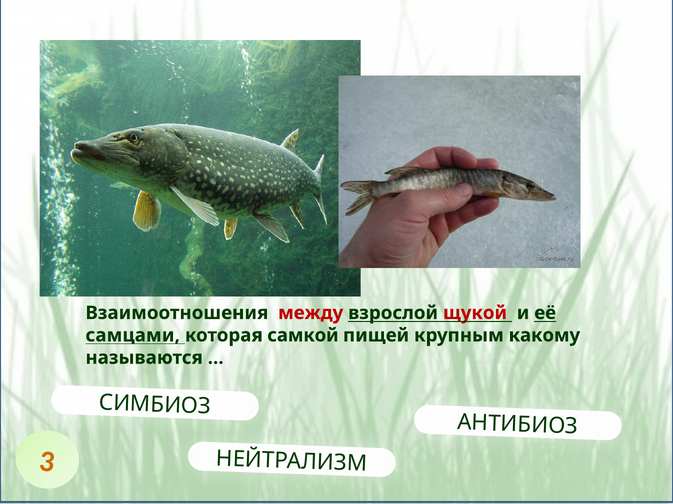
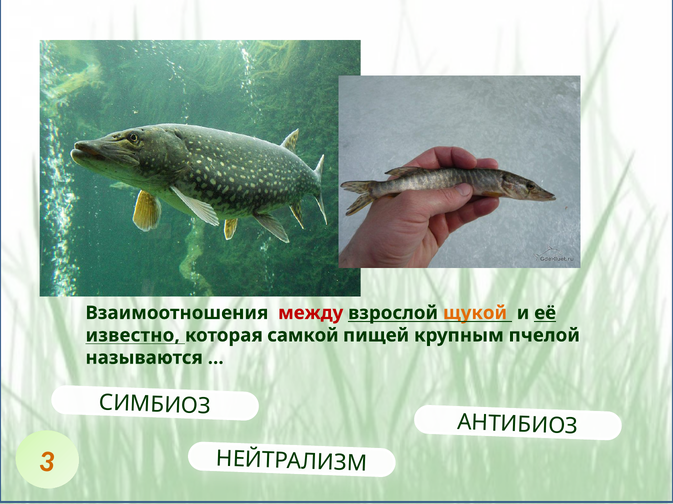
щукой colour: red -> orange
самцами: самцами -> известно
какому: какому -> пчелой
